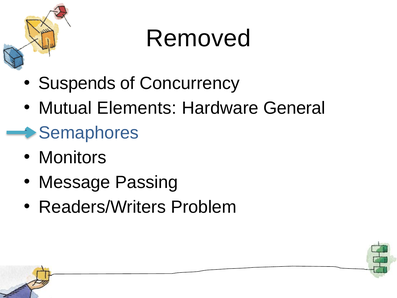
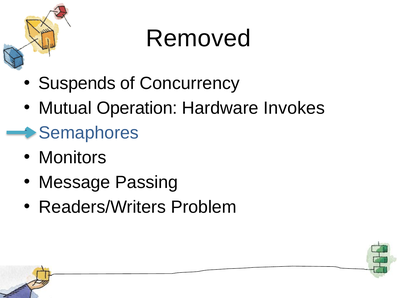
Elements: Elements -> Operation
General: General -> Invokes
